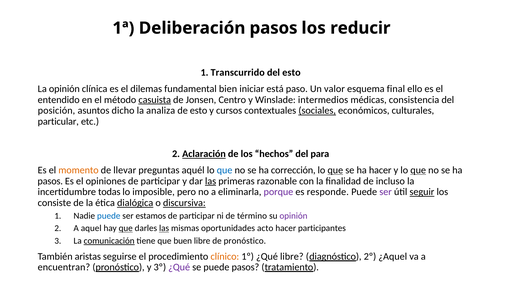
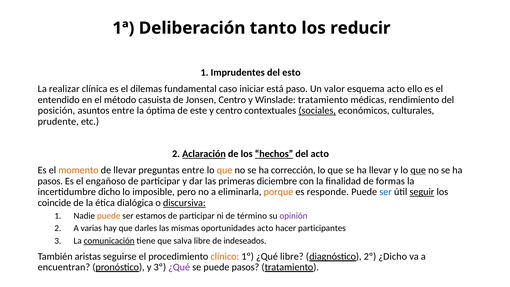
Deliberación pasos: pasos -> tanto
Transcurrido: Transcurrido -> Imprudentes
La opinión: opinión -> realizar
bien: bien -> caso
esquema final: final -> acto
casuista underline: present -> none
Winslade intermedios: intermedios -> tratamiento
consistencia: consistencia -> rendimiento
asuntos dicho: dicho -> entre
analiza: analiza -> óptima
de esto: esto -> este
y cursos: cursos -> centro
particular: particular -> prudente
hechos underline: none -> present
del para: para -> acto
preguntas aquél: aquél -> entre
que at (225, 170) colour: blue -> orange
que at (335, 170) underline: present -> none
ha hacer: hacer -> llevar
opiniones: opiniones -> engañoso
las at (211, 181) underline: present -> none
razonable: razonable -> diciembre
incluso: incluso -> formas
todas: todas -> dicho
porque colour: purple -> orange
ser at (386, 192) colour: purple -> blue
consiste: consiste -> coincide
dialógica underline: present -> none
puede at (109, 216) colour: blue -> orange
aquel: aquel -> varias
que at (126, 228) underline: present -> none
las at (164, 228) underline: present -> none
buen: buen -> salva
de pronóstico: pronóstico -> indeseados
¿Aquel: ¿Aquel -> ¿Dicho
